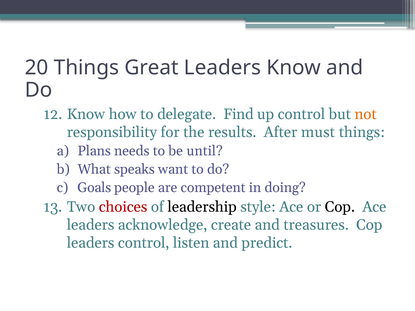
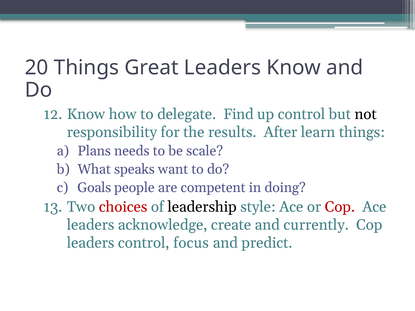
not colour: orange -> black
must: must -> learn
until: until -> scale
Cop at (340, 207) colour: black -> red
treasures: treasures -> currently
listen: listen -> focus
